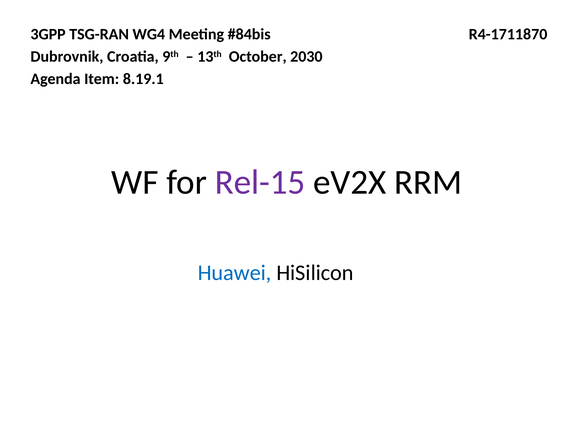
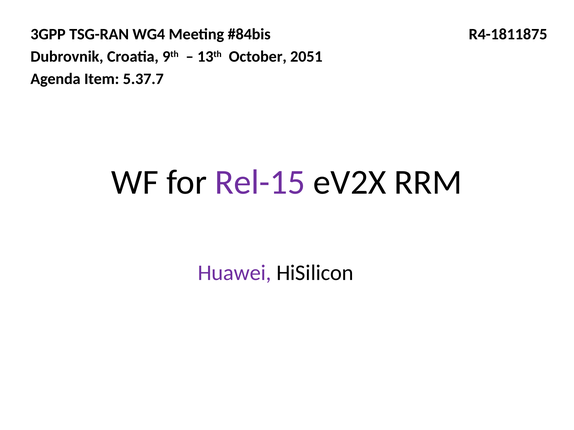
R4-1711870: R4-1711870 -> R4-1811875
2030: 2030 -> 2051
8.19.1: 8.19.1 -> 5.37.7
Huawei colour: blue -> purple
